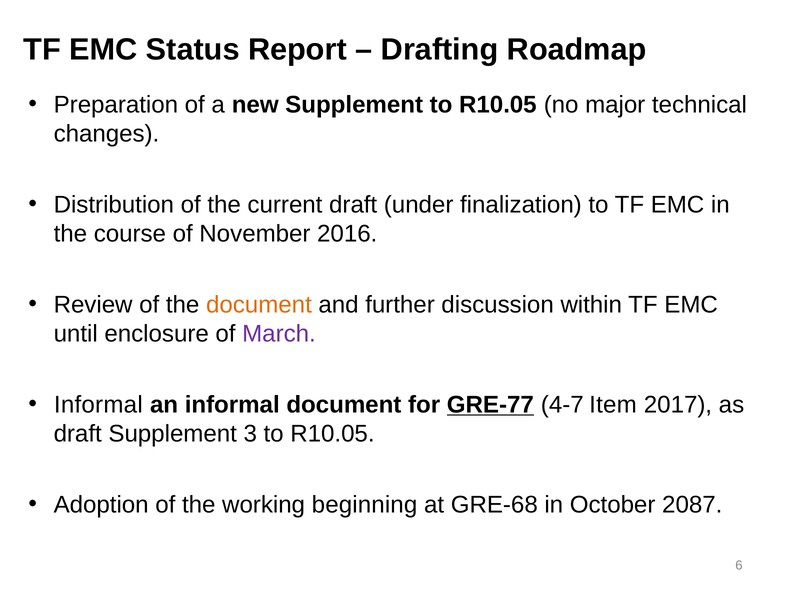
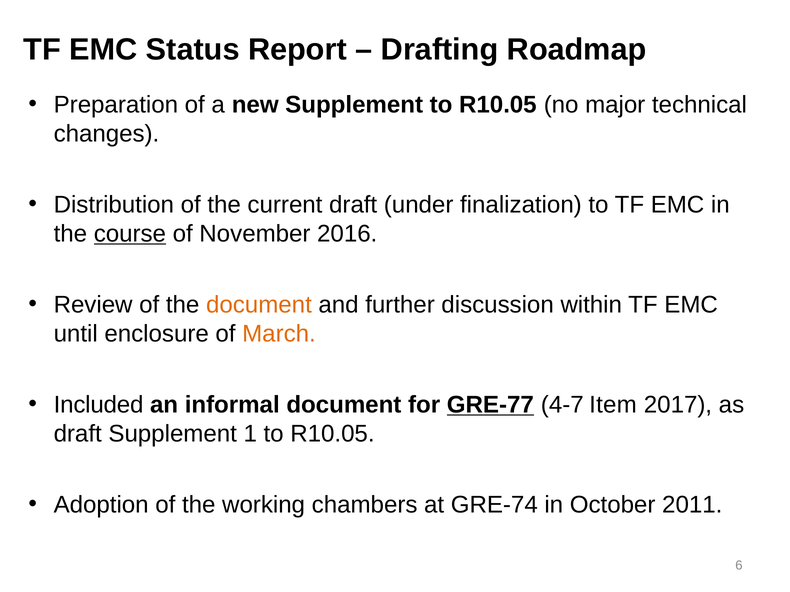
course underline: none -> present
March colour: purple -> orange
Informal at (98, 405): Informal -> Included
3: 3 -> 1
beginning: beginning -> chambers
GRE-68: GRE-68 -> GRE-74
2087: 2087 -> 2011
